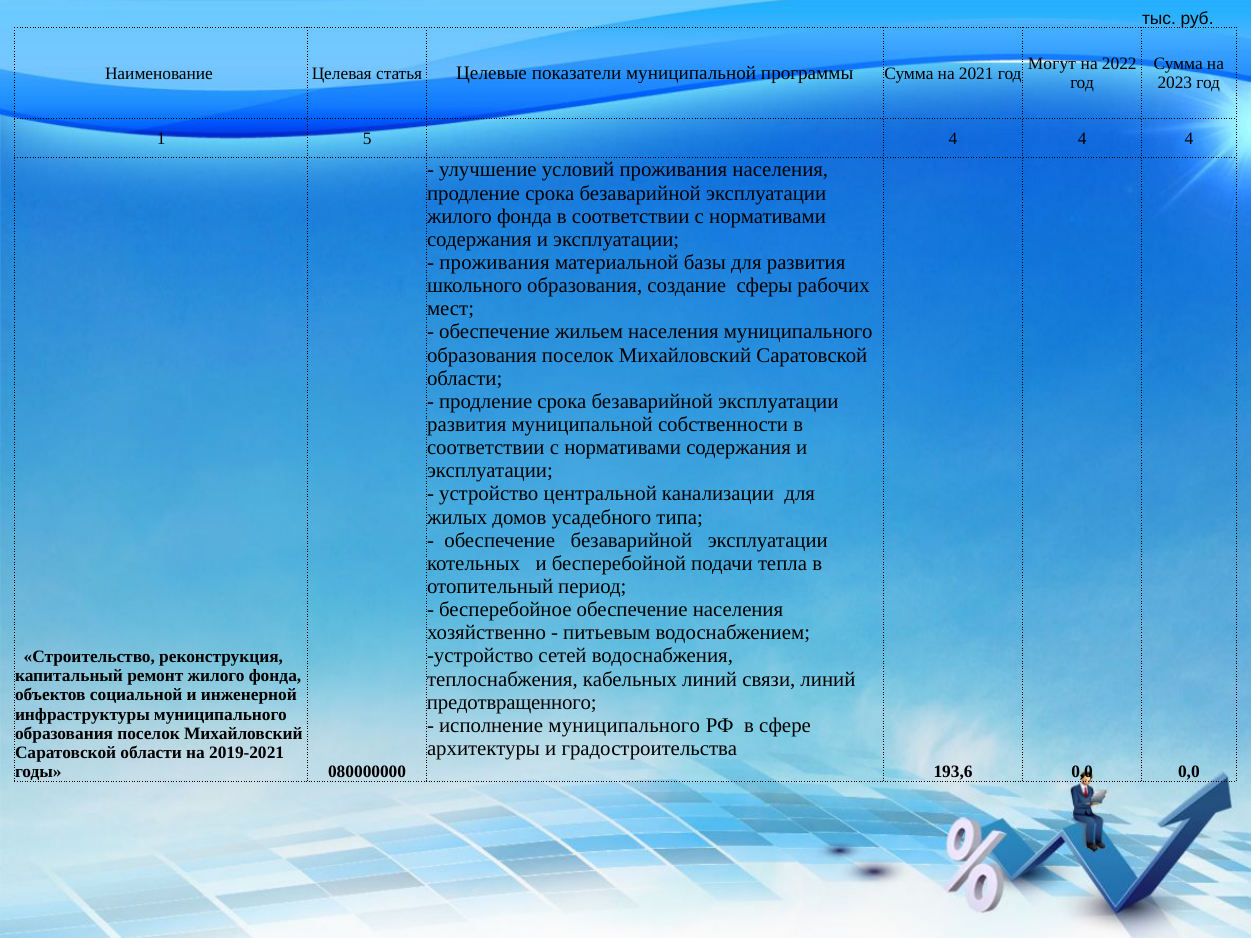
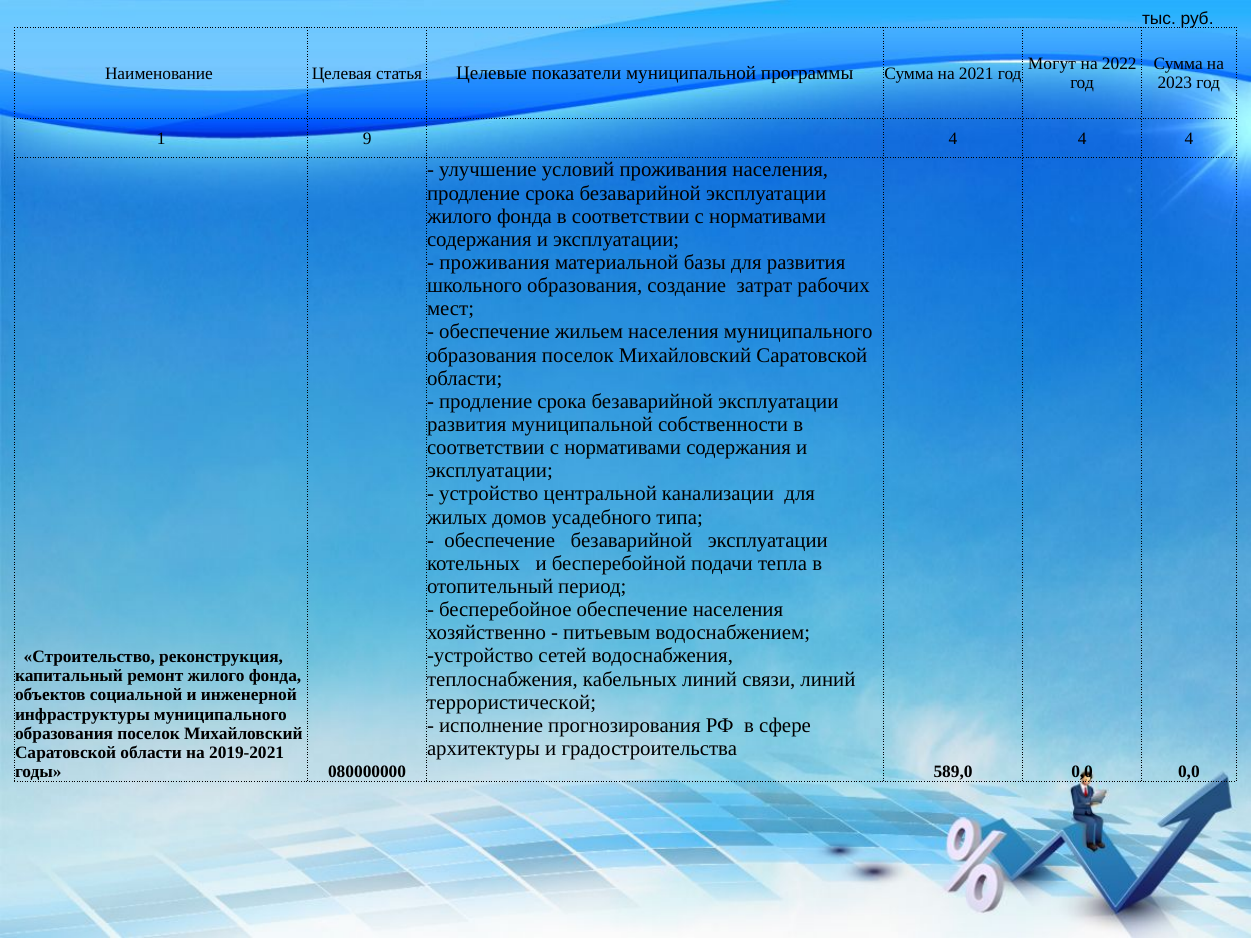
5: 5 -> 9
сферы: сферы -> затрат
предотвращенного: предотвращенного -> террористической
исполнение муниципального: муниципального -> прогнозирования
193,6: 193,6 -> 589,0
